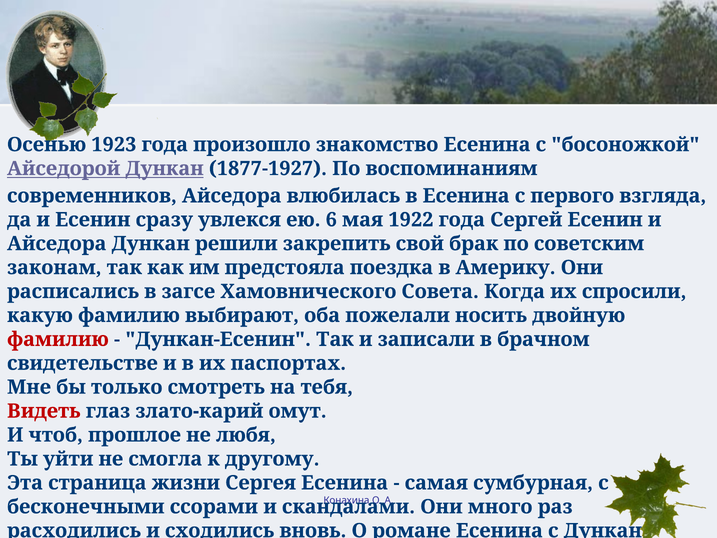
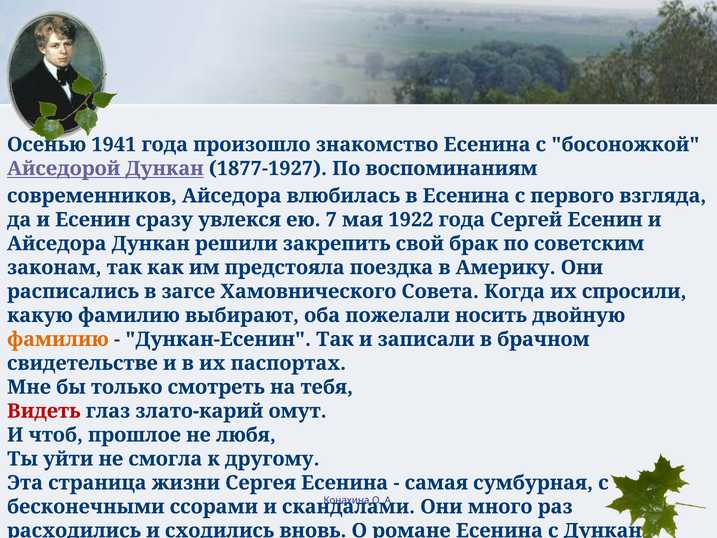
1923: 1923 -> 1941
6: 6 -> 7
фамилию at (58, 339) colour: red -> orange
